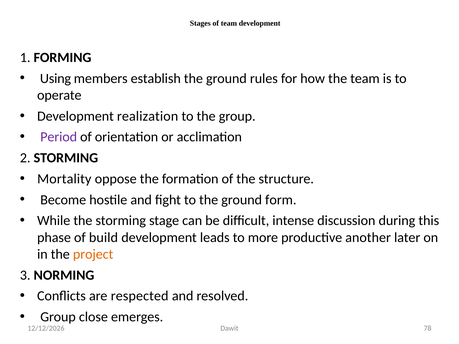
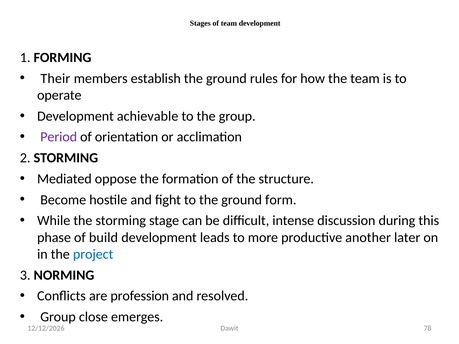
Using: Using -> Their
realization: realization -> achievable
Mortality: Mortality -> Mediated
project colour: orange -> blue
respected: respected -> profession
